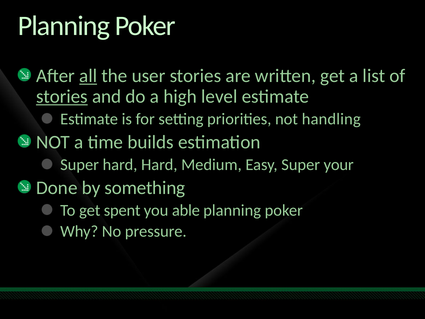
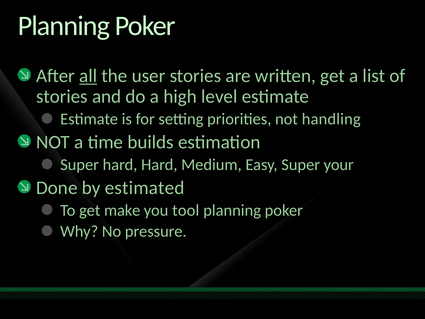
stories at (62, 97) underline: present -> none
something: something -> estimated
spent: spent -> make
able: able -> tool
